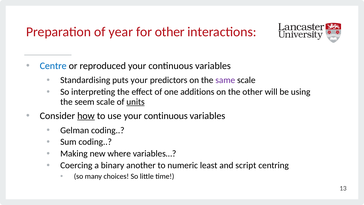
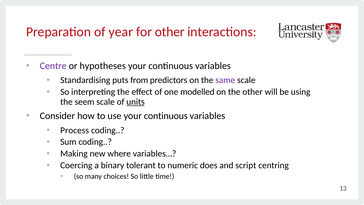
Centre colour: blue -> purple
reproduced: reproduced -> hypotheses
puts your: your -> from
additions: additions -> modelled
how underline: present -> none
Gelman: Gelman -> Process
another: another -> tolerant
least: least -> does
